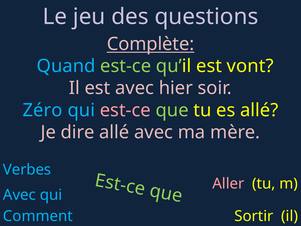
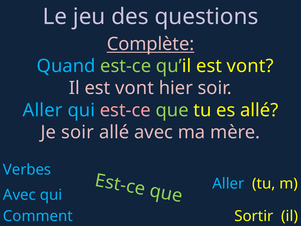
Il est avec: avec -> vont
Zéro at (43, 110): Zéro -> Aller
Je dire: dire -> soir
Aller at (228, 183) colour: pink -> light blue
